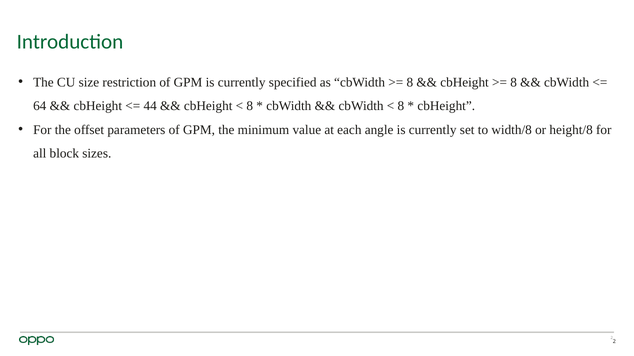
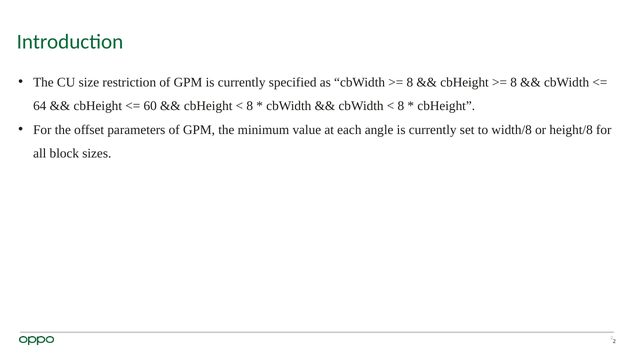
44: 44 -> 60
